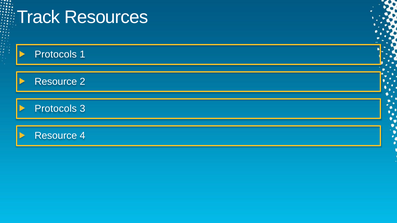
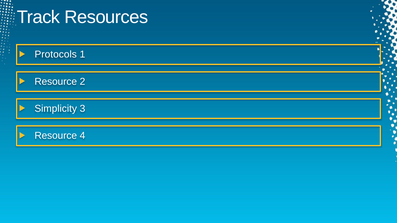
Protocols at (56, 109): Protocols -> Simplicity
